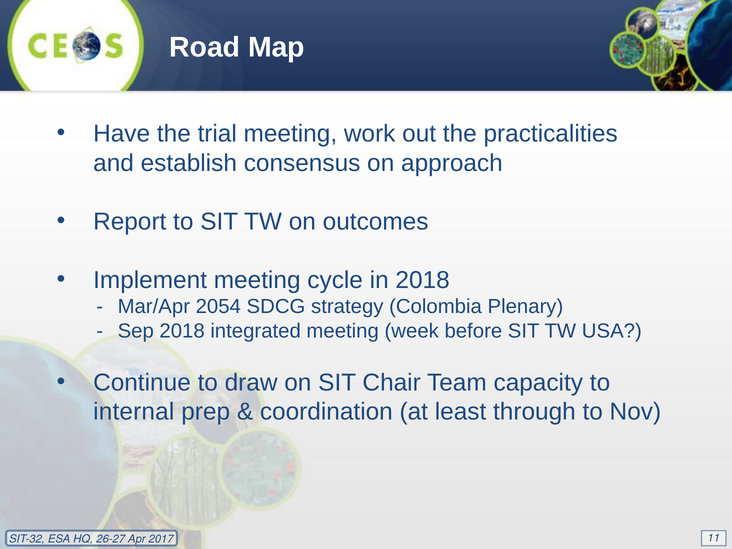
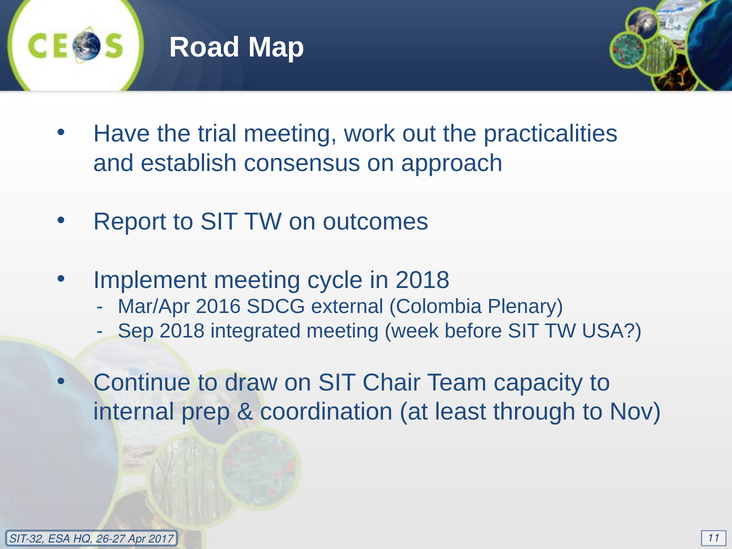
2054: 2054 -> 2016
strategy: strategy -> external
